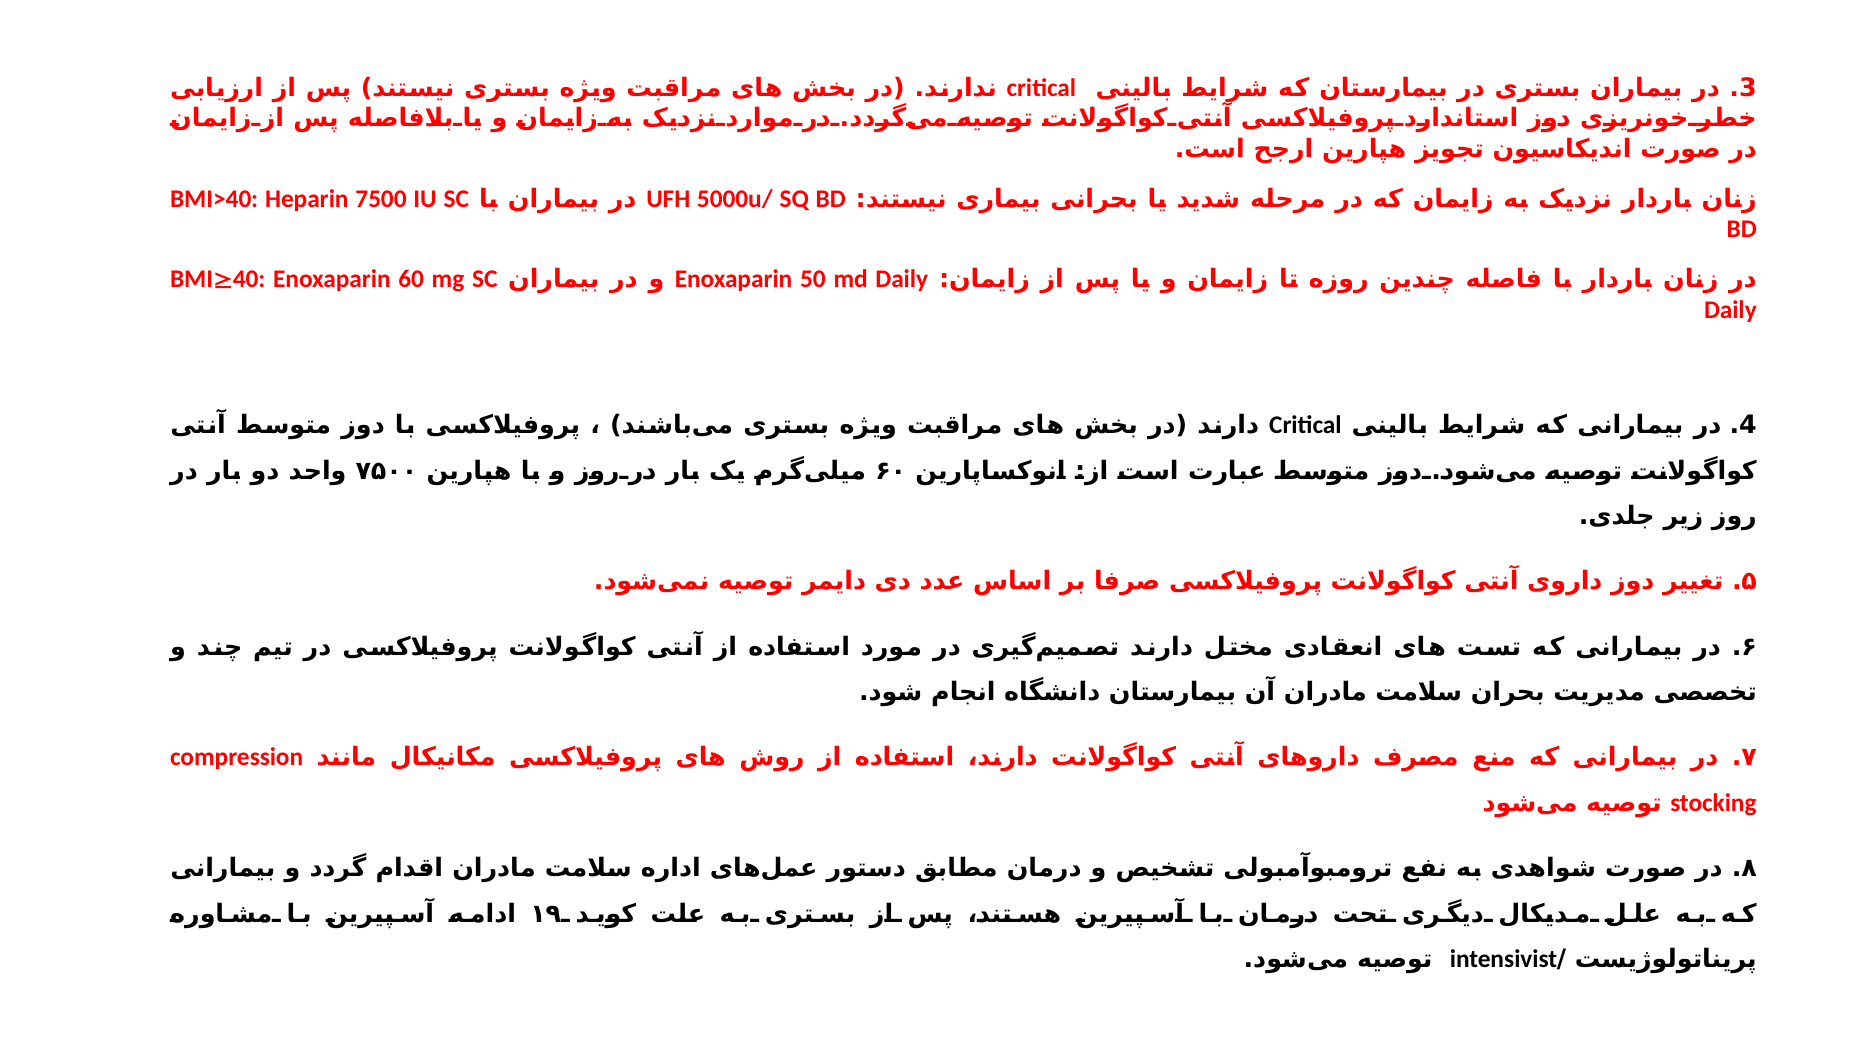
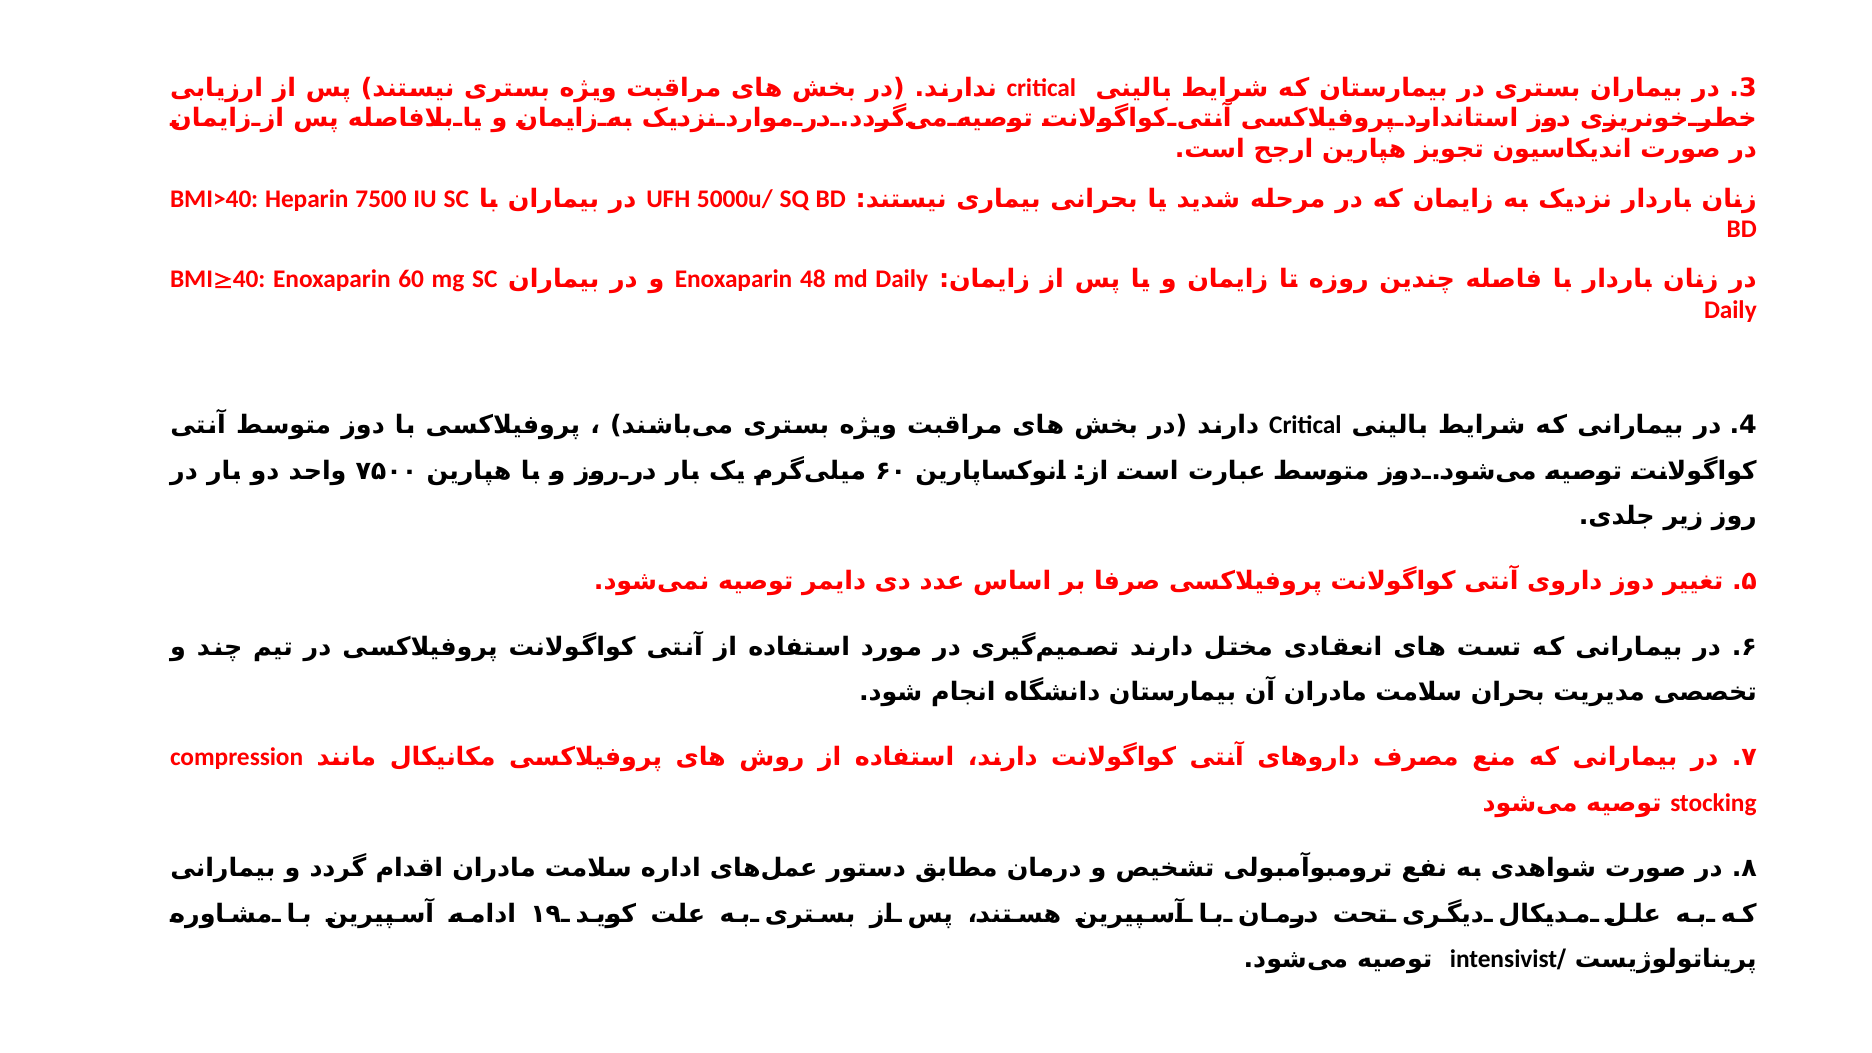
50: 50 -> 48
